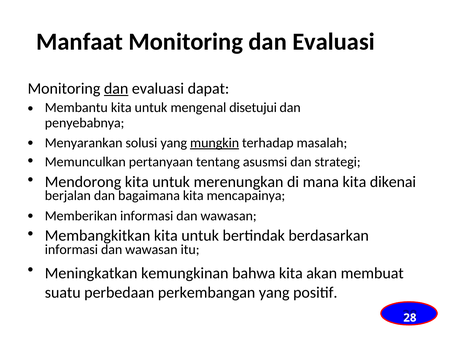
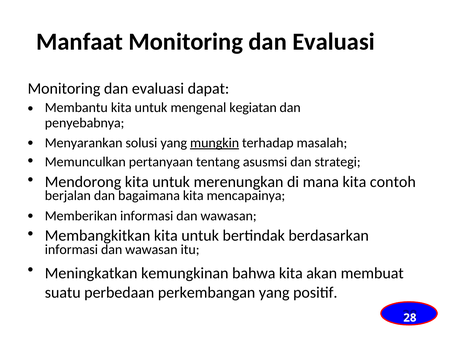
dan at (116, 88) underline: present -> none
disetujui: disetujui -> kegiatan
dikenai: dikenai -> contoh
